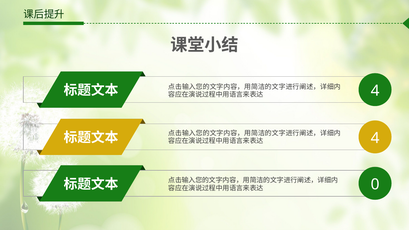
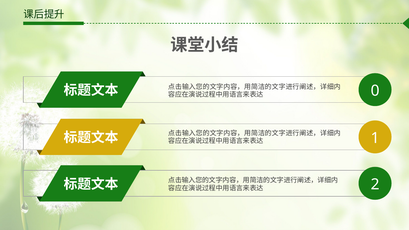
4 at (375, 91): 4 -> 0
4 at (375, 138): 4 -> 1
0: 0 -> 2
